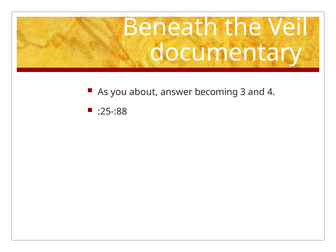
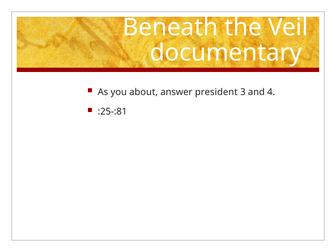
becoming: becoming -> president
:25-:88: :25-:88 -> :25-:81
